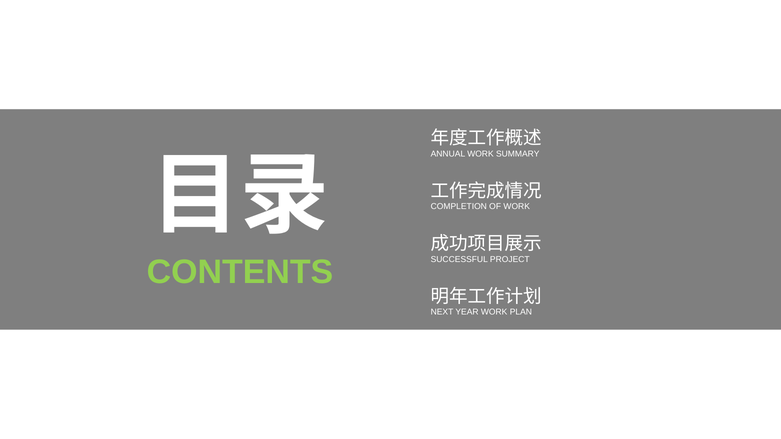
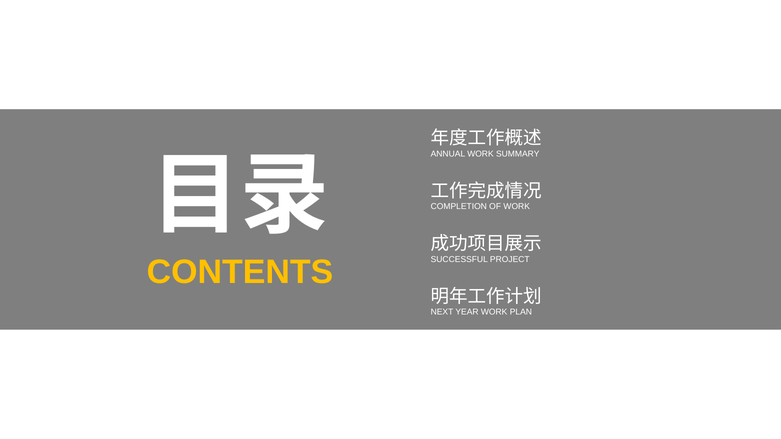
CONTENTS colour: light green -> yellow
